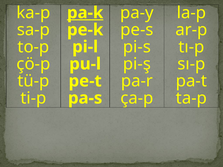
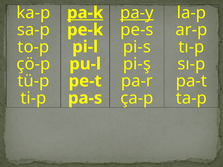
pa-y underline: none -> present
